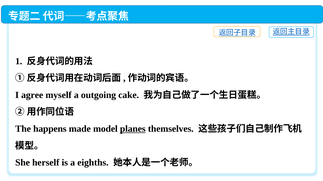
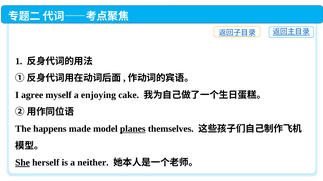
outgoing: outgoing -> enjoying
She underline: none -> present
eighths: eighths -> neither
